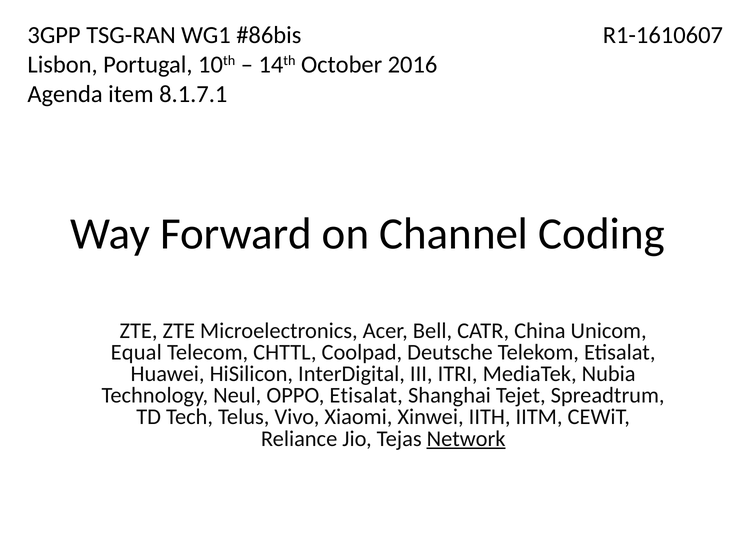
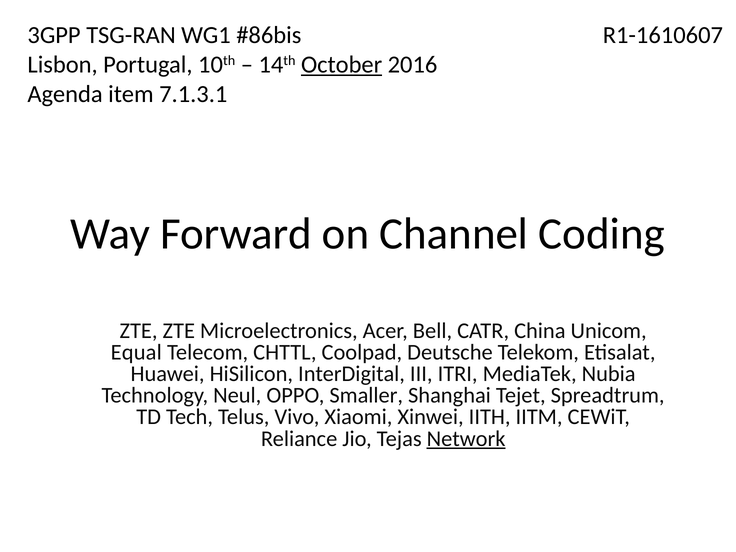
October underline: none -> present
8.1.7.1: 8.1.7.1 -> 7.1.3.1
OPPO Etisalat: Etisalat -> Smaller
